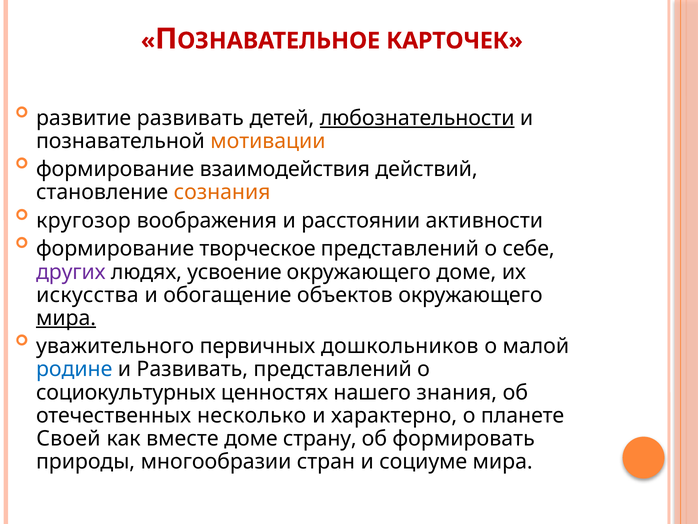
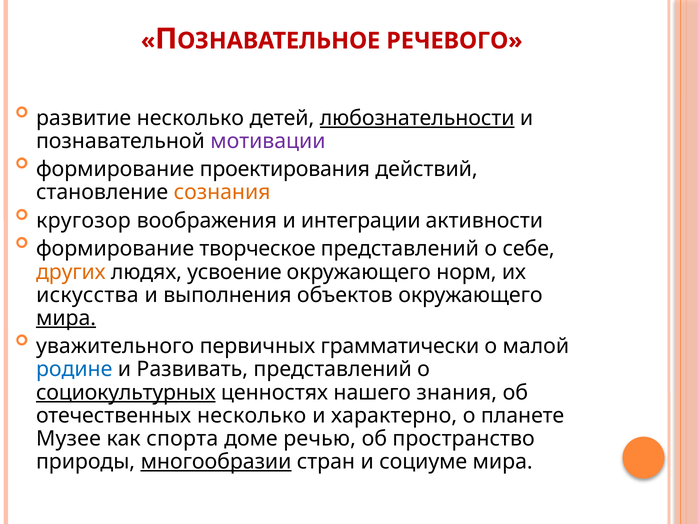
КАРТОЧЕК: КАРТОЧЕК -> РЕЧЕВОГО
развитие развивать: развивать -> несколько
мотивации colour: orange -> purple
взаимодействия: взаимодействия -> проектирования
расстоянии: расстоянии -> интеграции
других colour: purple -> orange
окружающего доме: доме -> норм
обогащение: обогащение -> выполнения
дошкольников: дошкольников -> грамматически
социокультурных underline: none -> present
Своей: Своей -> Музее
вместе: вместе -> спорта
страну: страну -> речью
формировать: формировать -> пространство
многообразии underline: none -> present
